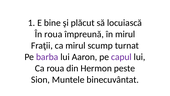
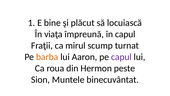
În roua: roua -> viaţa
în mirul: mirul -> capul
barba colour: purple -> orange
